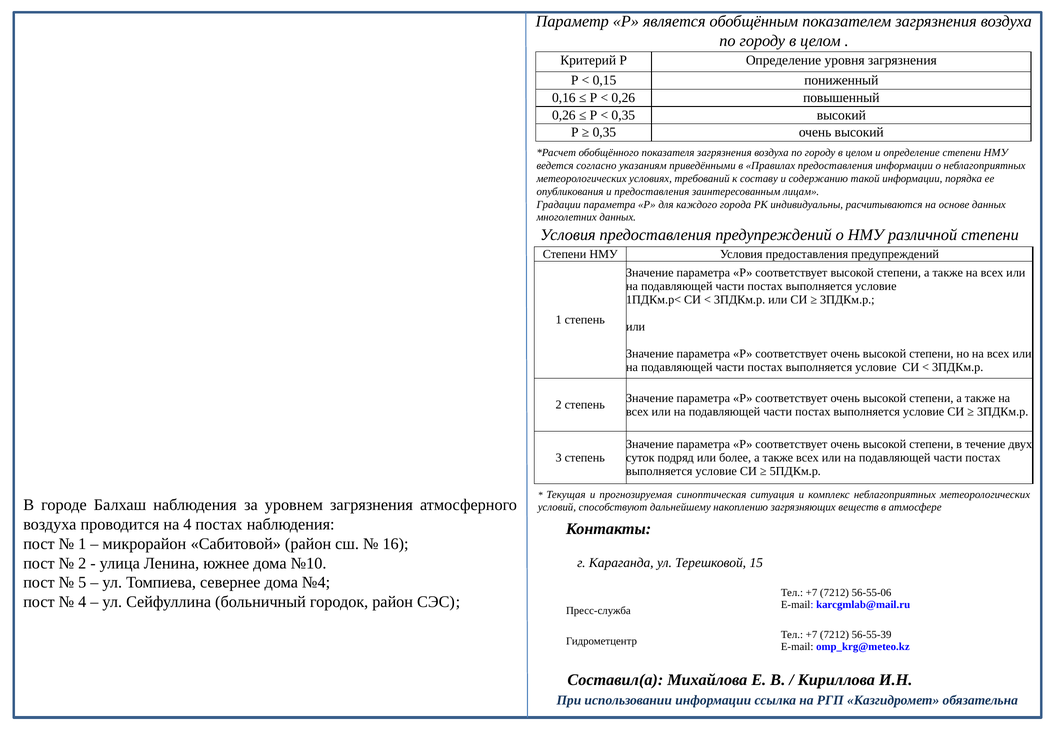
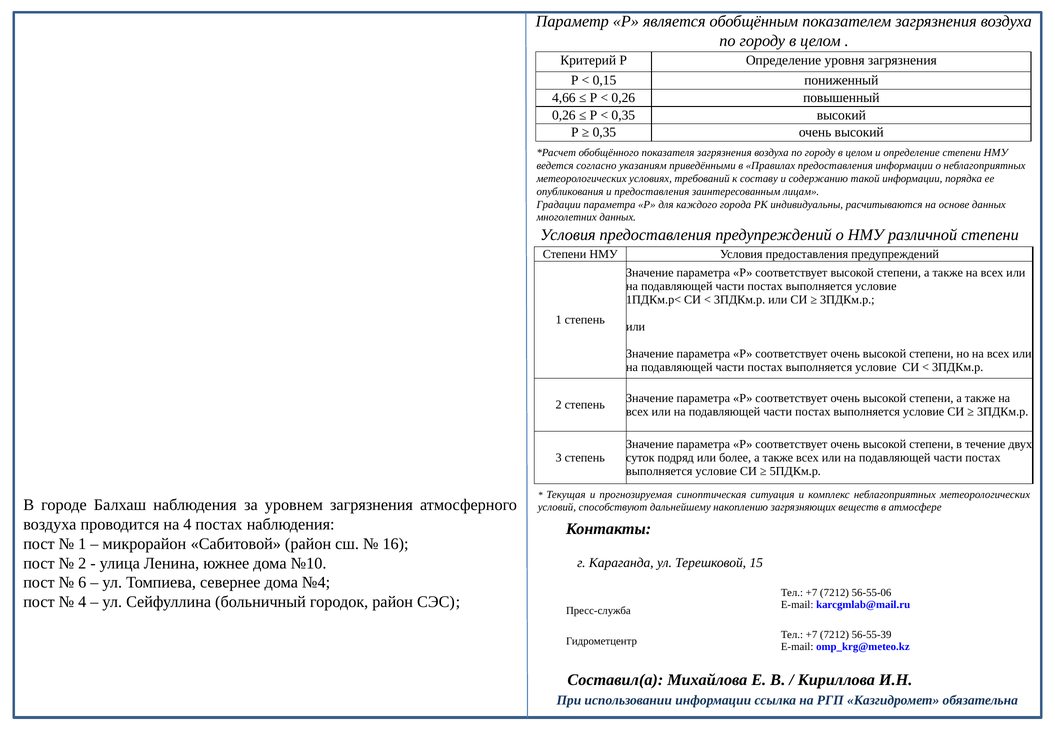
0,16: 0,16 -> 4,66
5: 5 -> 6
